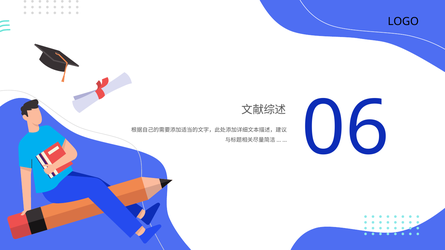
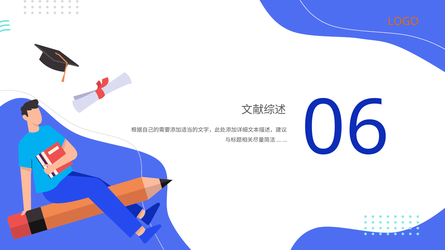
LOGO colour: black -> orange
